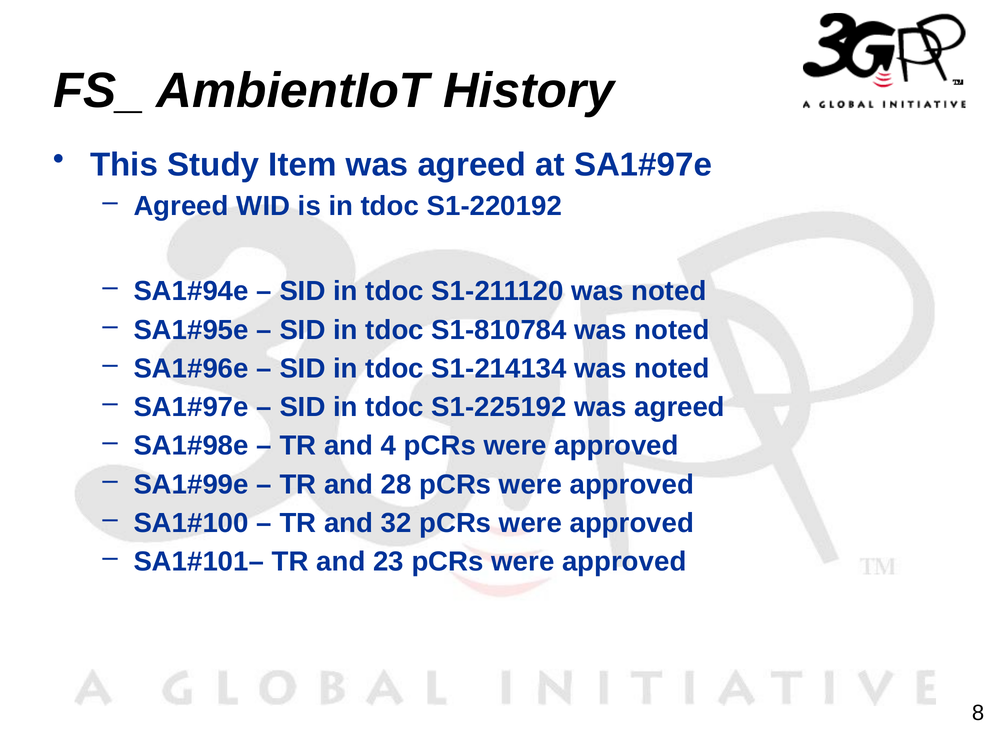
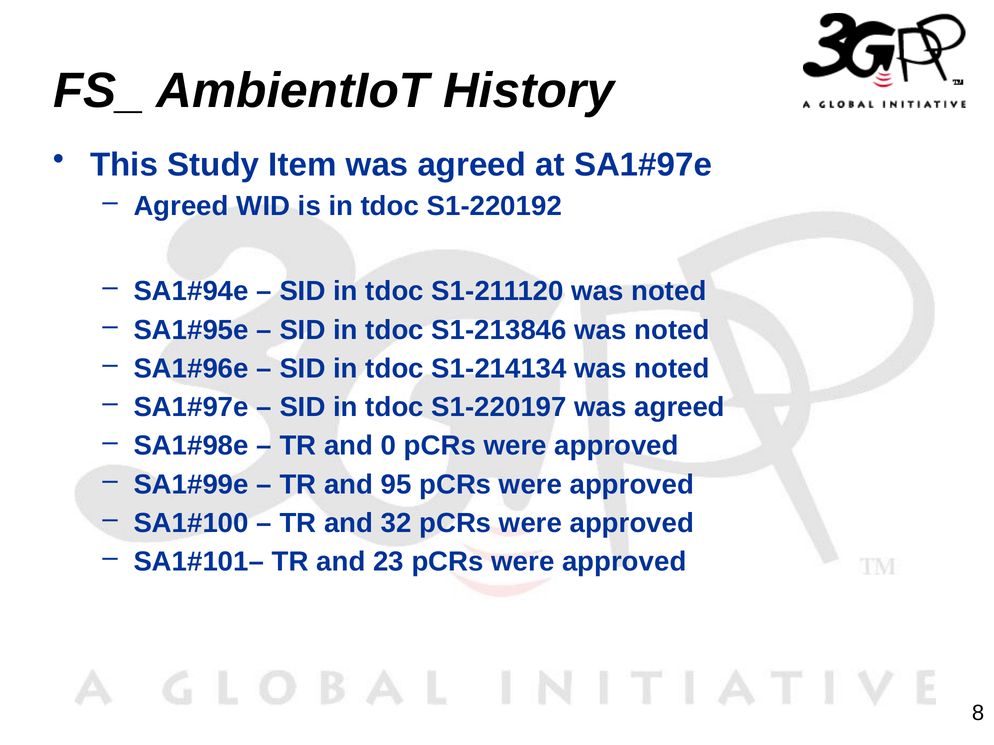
S1-810784: S1-810784 -> S1-213846
S1-225192: S1-225192 -> S1-220197
4: 4 -> 0
28: 28 -> 95
